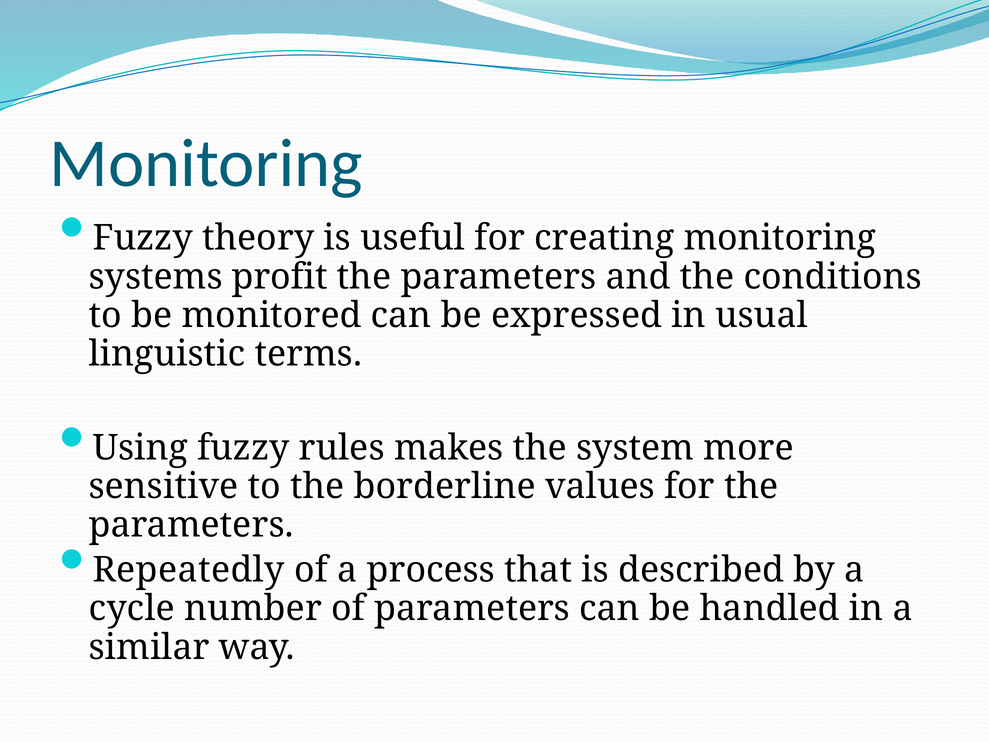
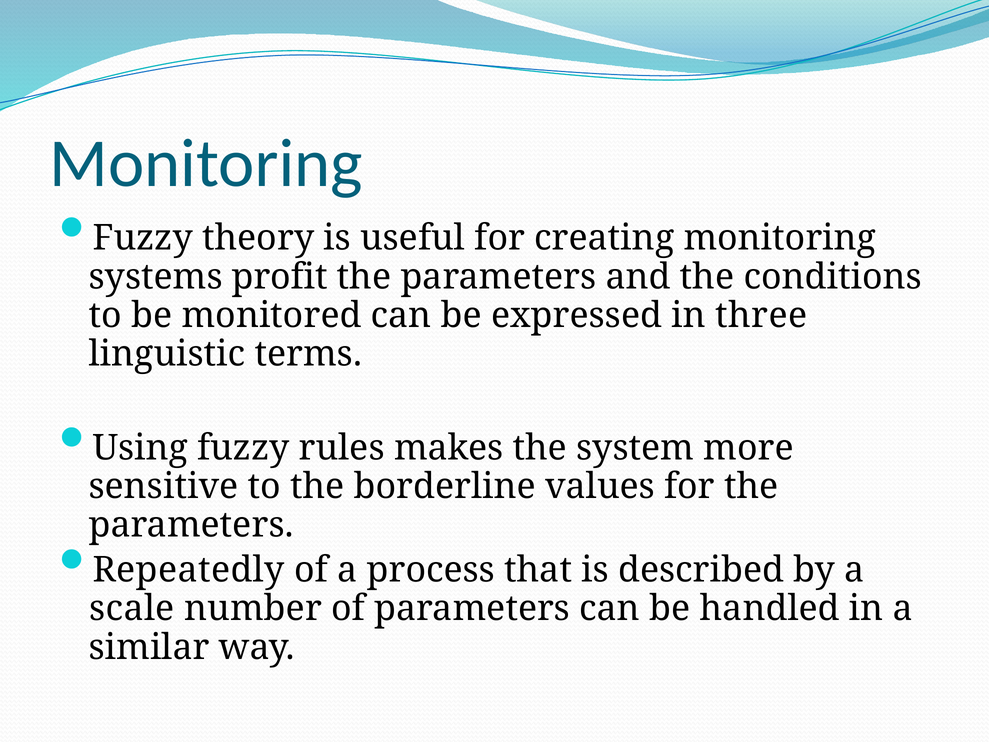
usual: usual -> three
cycle: cycle -> scale
